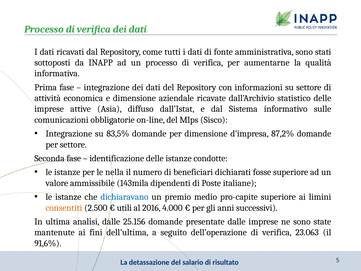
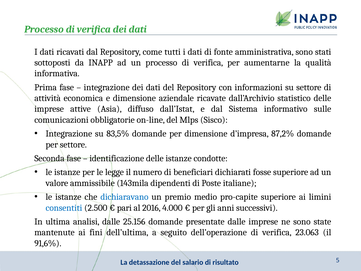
nella: nella -> legge
consentiti colour: orange -> blue
utili: utili -> pari
